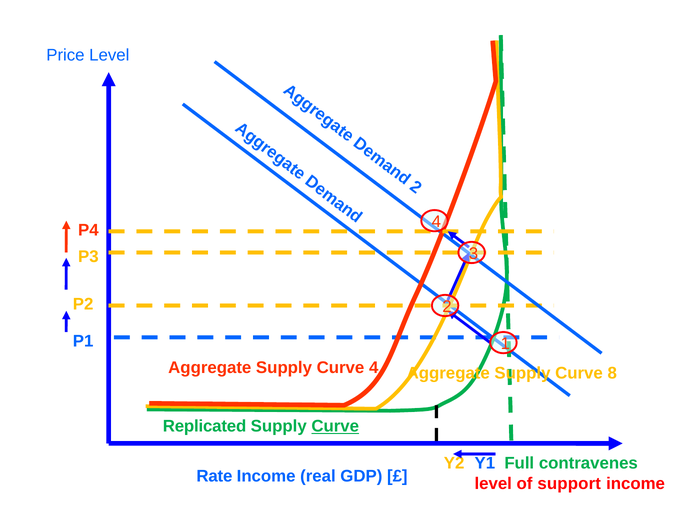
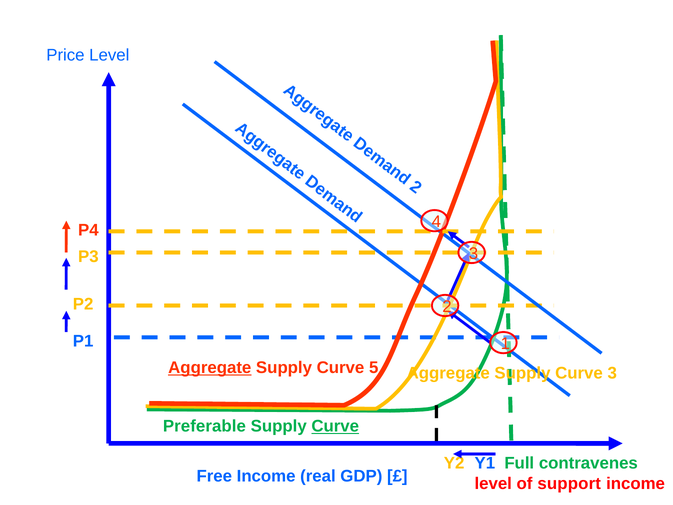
Aggregate at (210, 368) underline: none -> present
Curve 4: 4 -> 5
Curve 8: 8 -> 3
Replicated: Replicated -> Preferable
Rate: Rate -> Free
